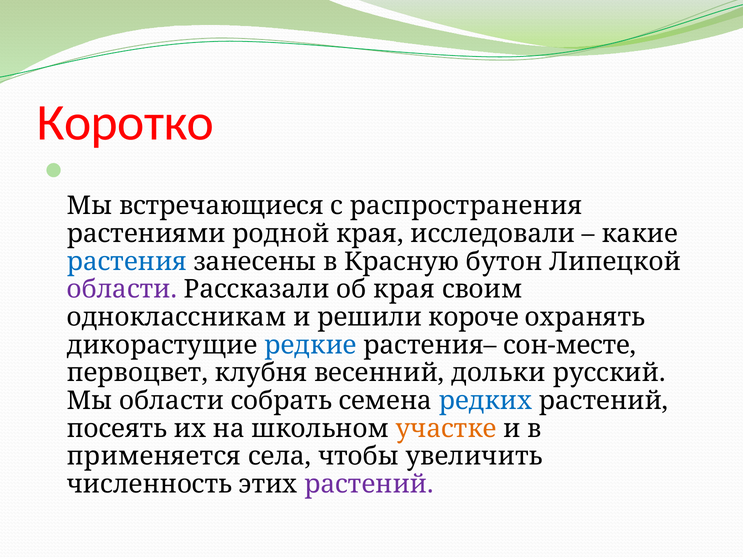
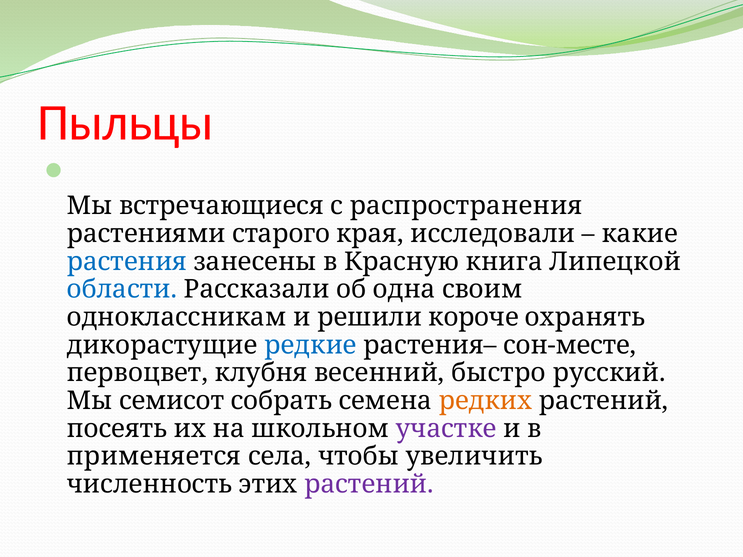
Коротко: Коротко -> Пыльцы
родной: родной -> старого
бутон: бутон -> книга
области at (122, 290) colour: purple -> blue
об края: края -> одна
дольки: дольки -> быстро
Мы области: области -> семисот
редких colour: blue -> orange
участке colour: orange -> purple
